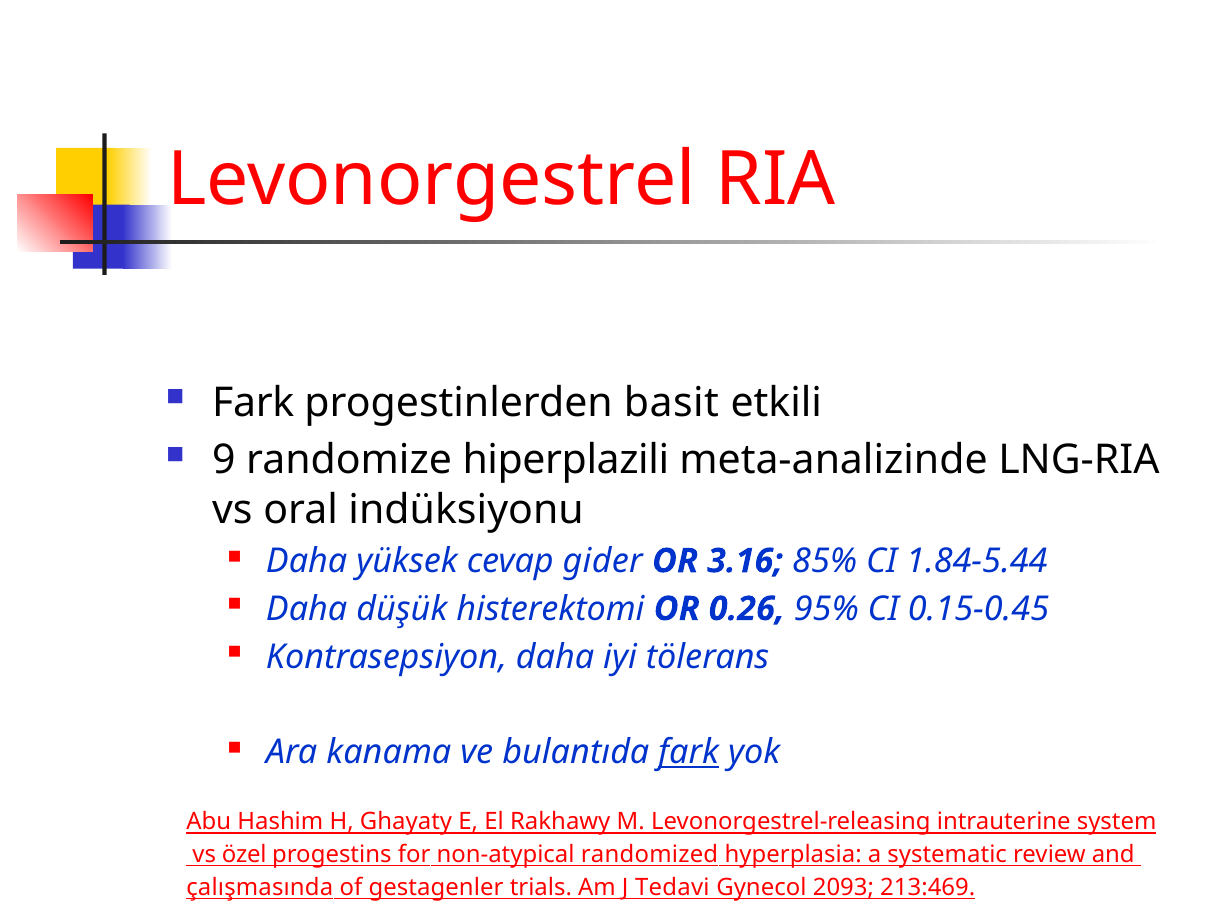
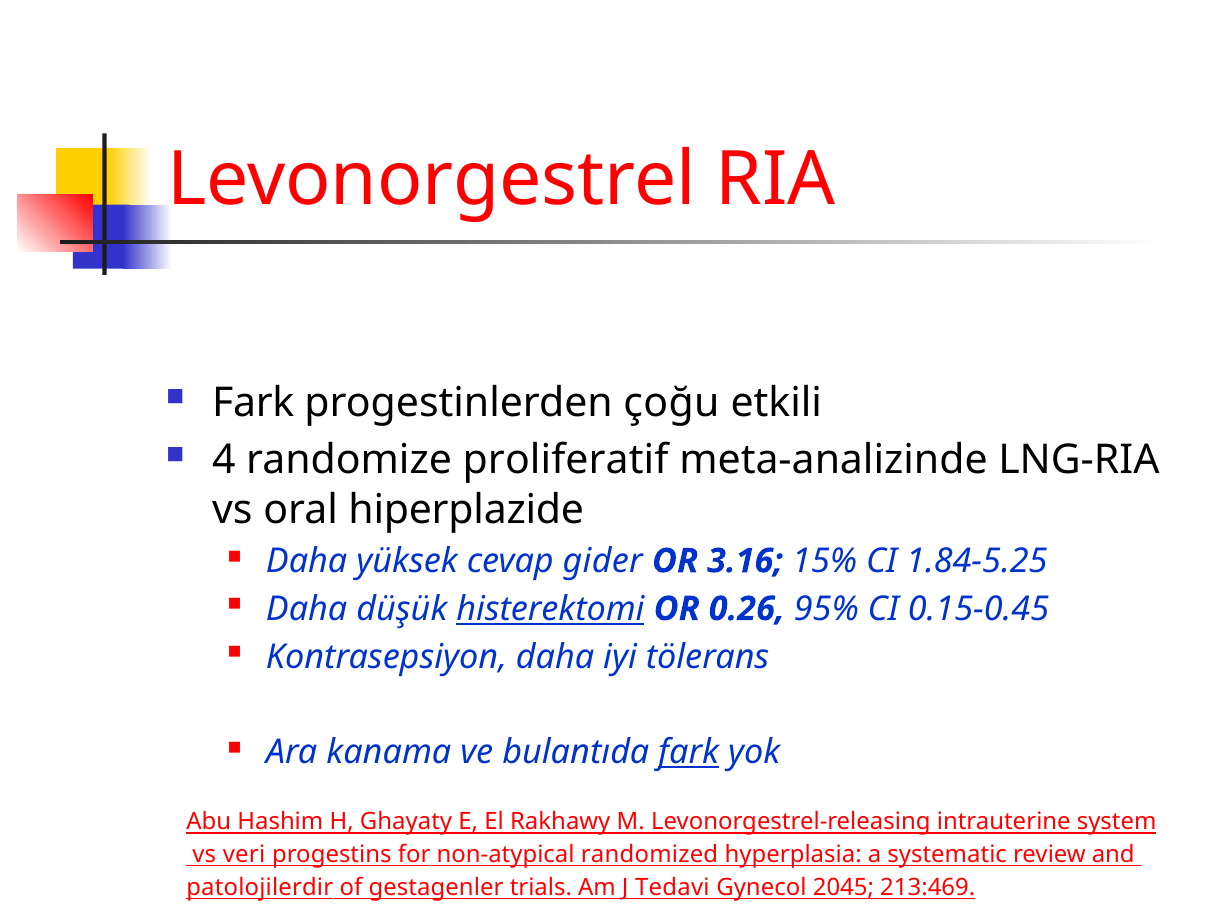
basit: basit -> çoğu
9: 9 -> 4
hiperplazili: hiperplazili -> proliferatif
indüksiyonu: indüksiyonu -> hiperplazide
85%: 85% -> 15%
1.84-5.44: 1.84-5.44 -> 1.84-5.25
histerektomi underline: none -> present
özel: özel -> veri
çalışmasında: çalışmasında -> patolojilerdir
2093: 2093 -> 2045
